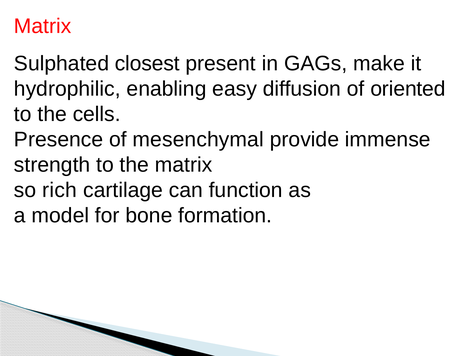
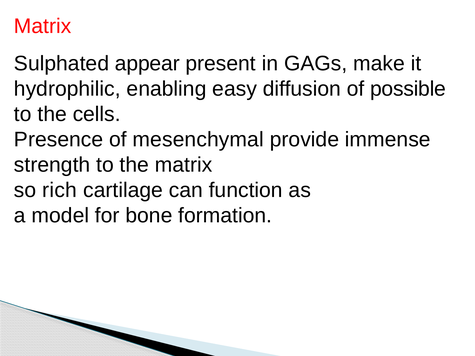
closest: closest -> appear
oriented: oriented -> possible
